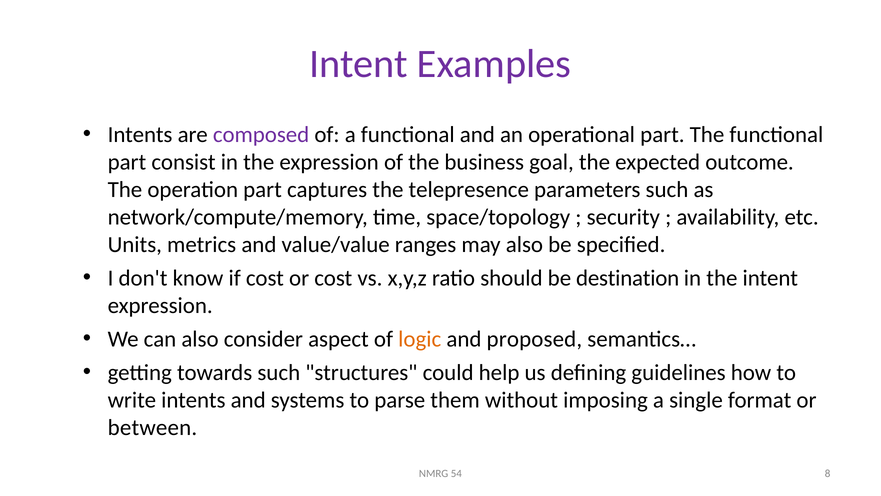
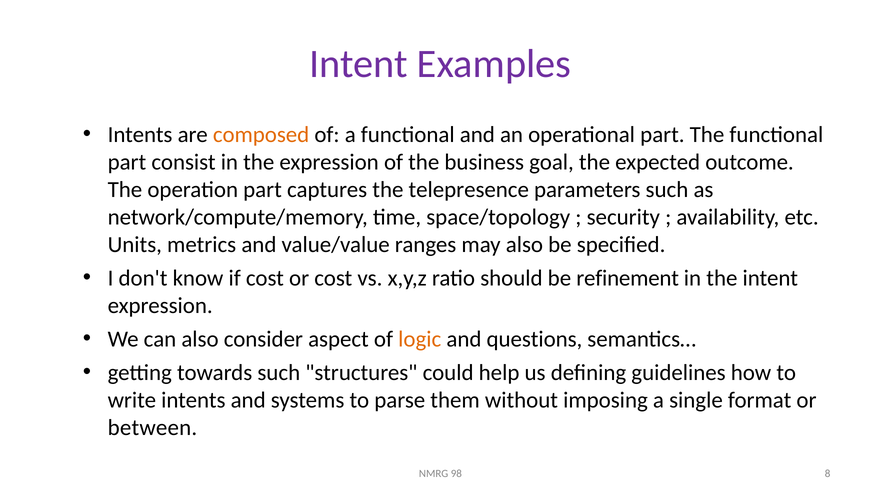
composed colour: purple -> orange
destination: destination -> refinement
proposed: proposed -> questions
54: 54 -> 98
